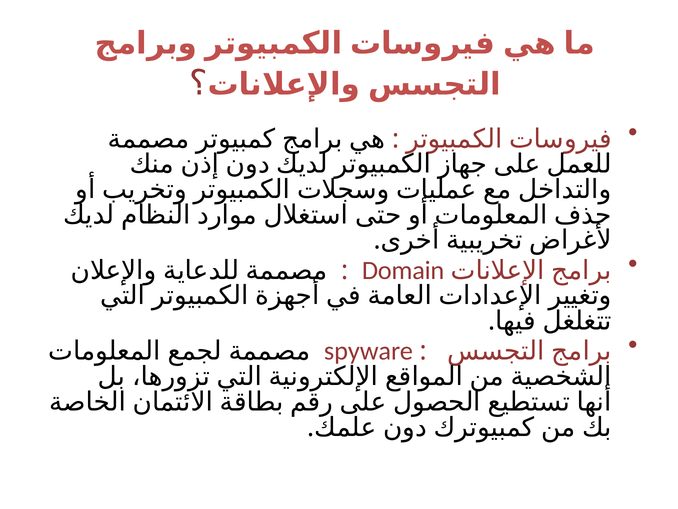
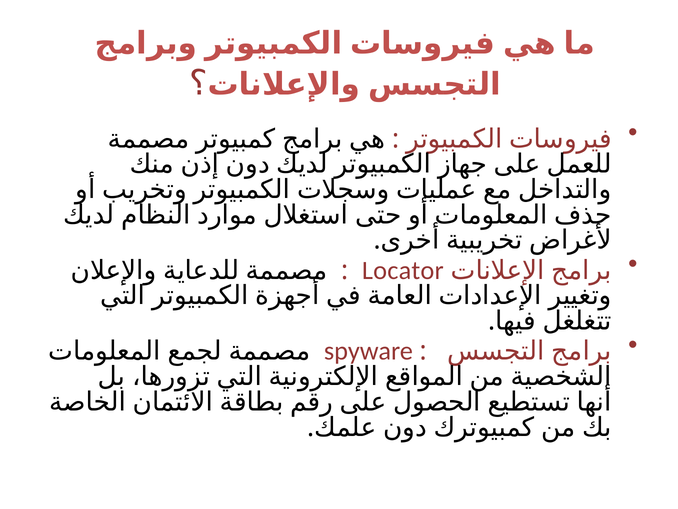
Domain: Domain -> Locator
